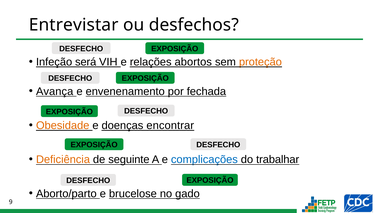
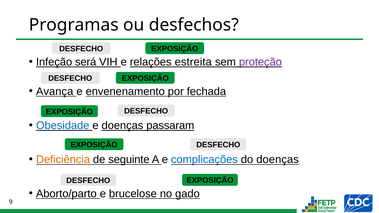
Entrevistar: Entrevistar -> Programas
abortos: abortos -> estreita
proteção colour: orange -> purple
Obesidade colour: orange -> blue
encontrar: encontrar -> passaram
do trabalhar: trabalhar -> doenças
